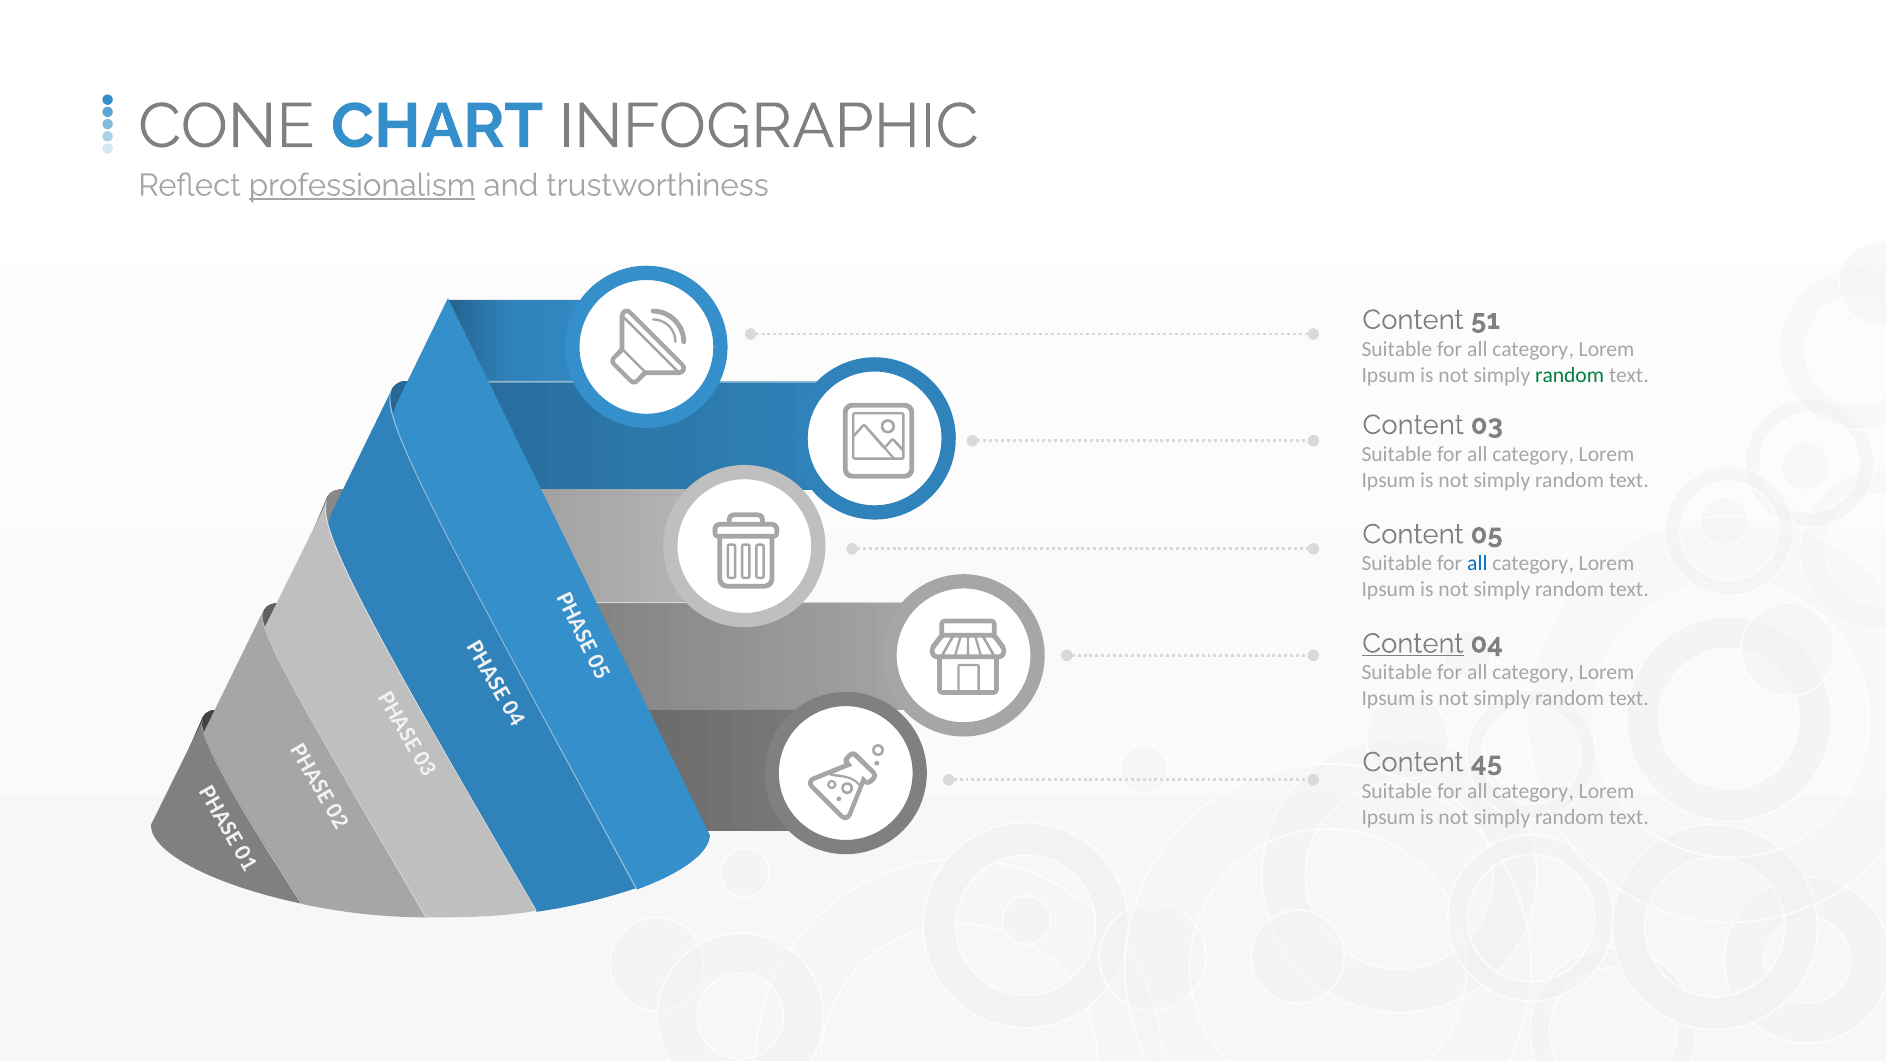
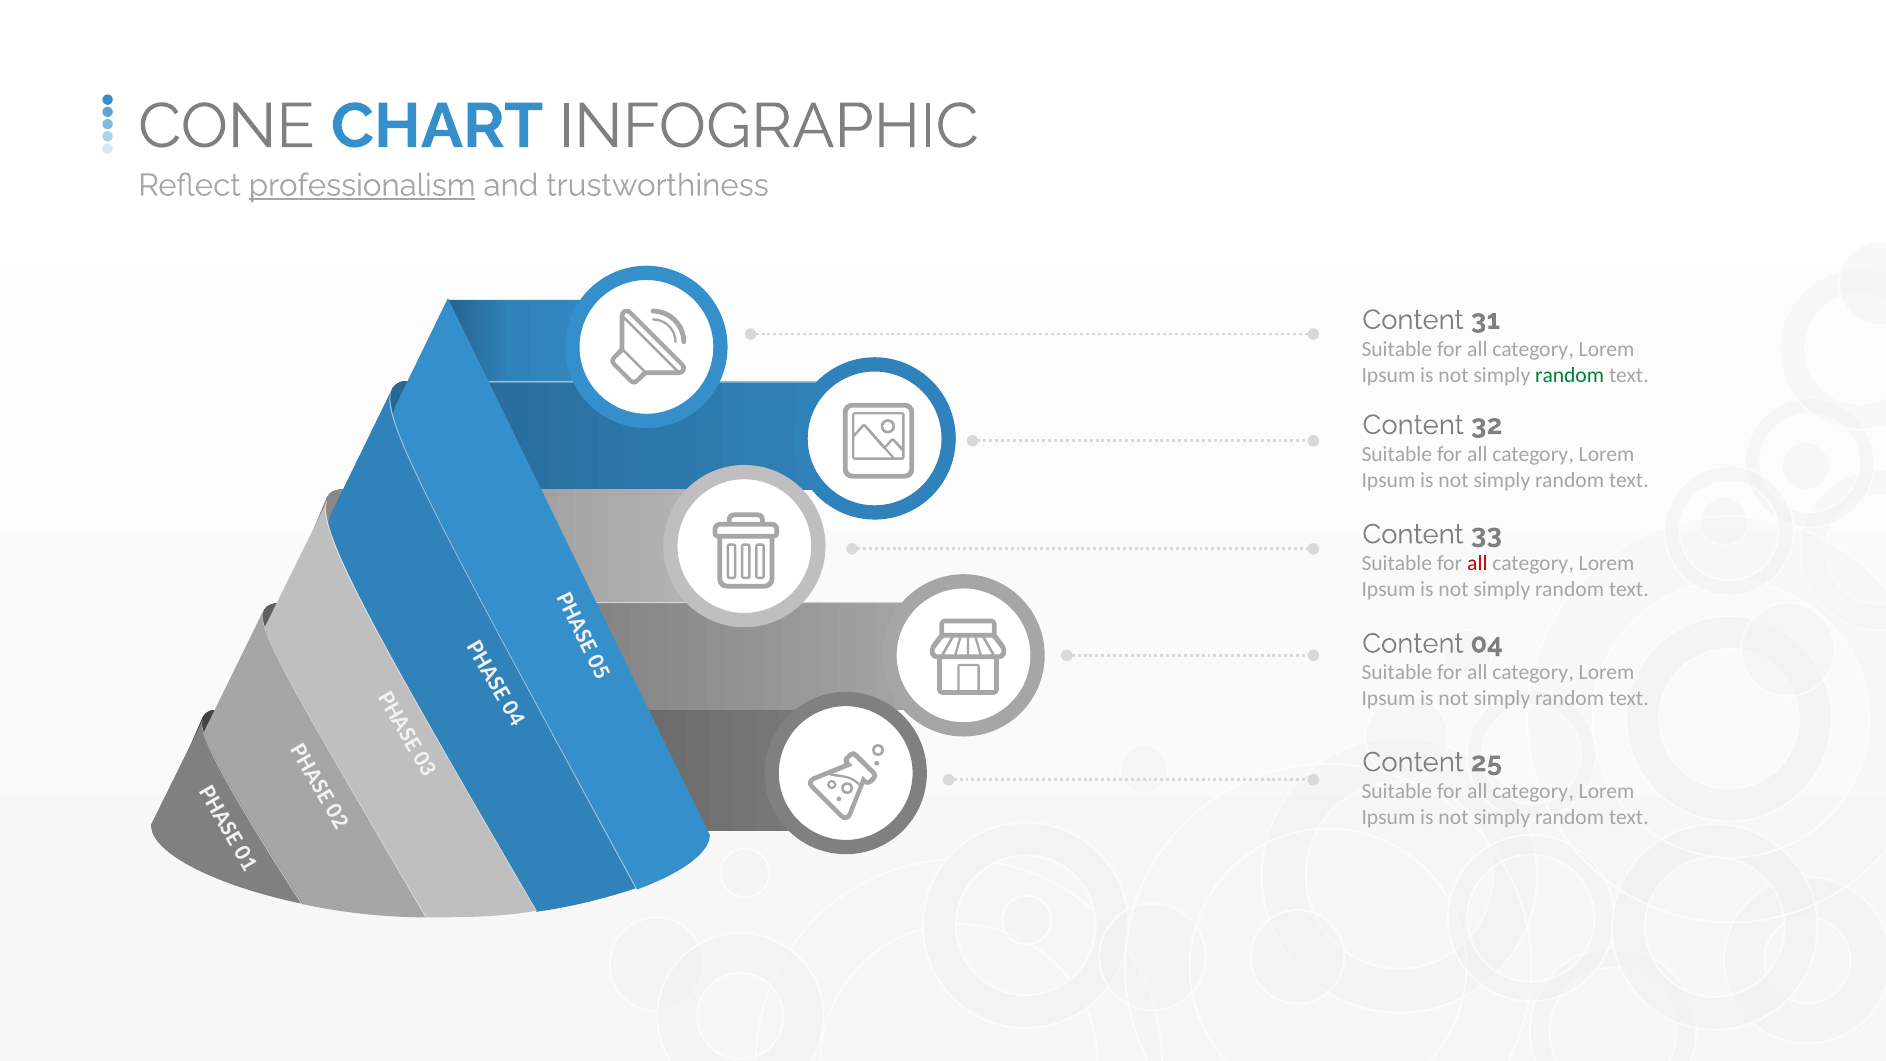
51: 51 -> 31
03: 03 -> 32
05: 05 -> 33
all at (1477, 563) colour: blue -> red
Content at (1413, 643) underline: present -> none
45: 45 -> 25
